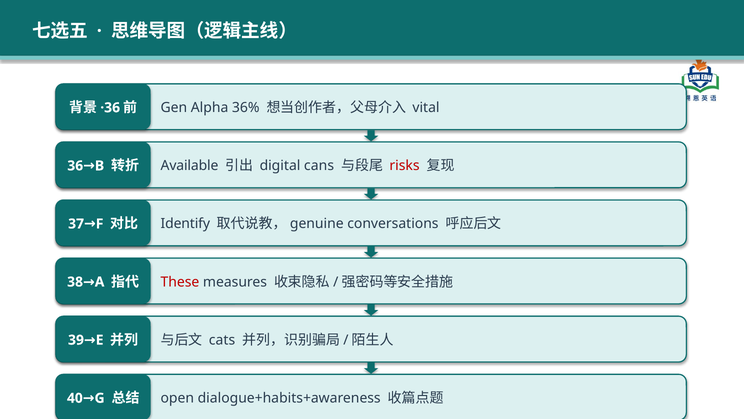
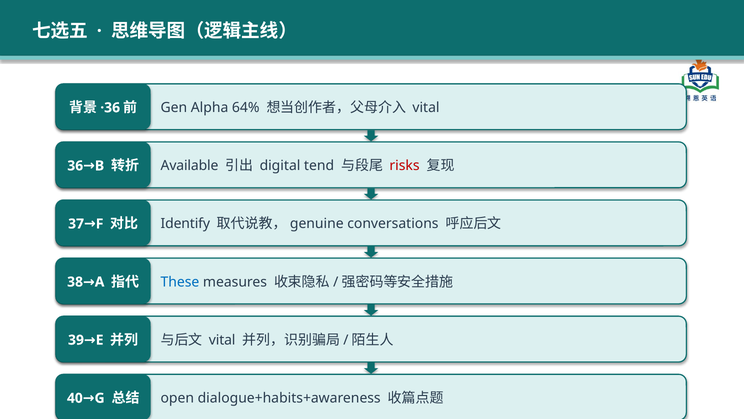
36%: 36% -> 64%
cans: cans -> tend
These colour: red -> blue
cats at (222, 340): cats -> vital
